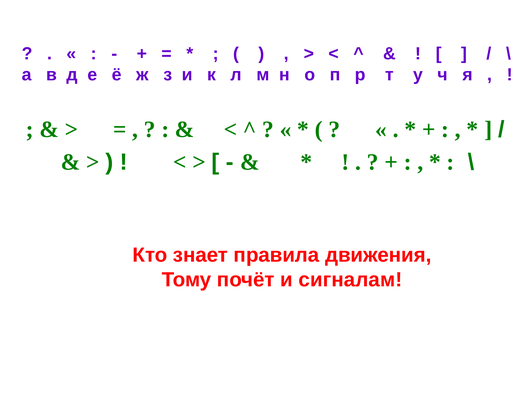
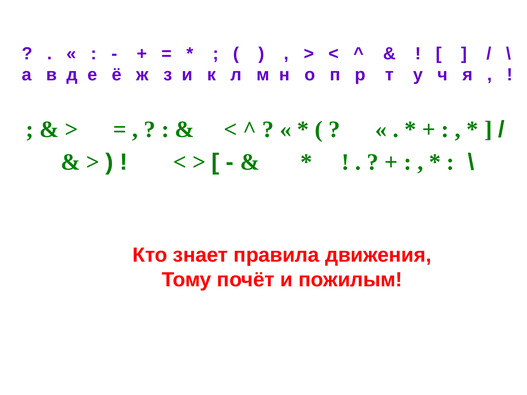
сигналам: сигналам -> пожилым
